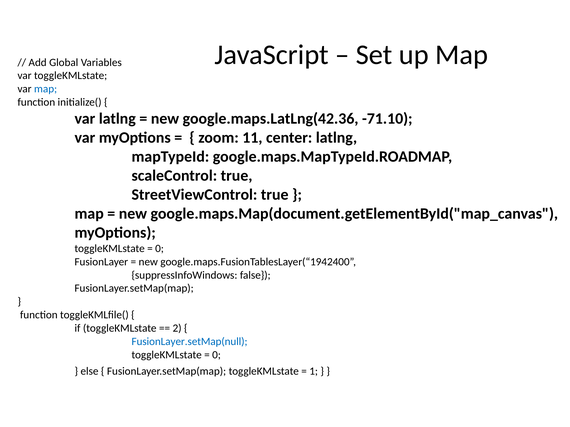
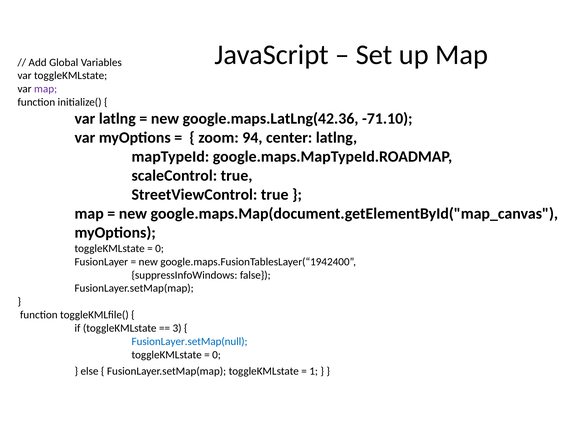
map at (46, 89) colour: blue -> purple
11: 11 -> 94
2: 2 -> 3
